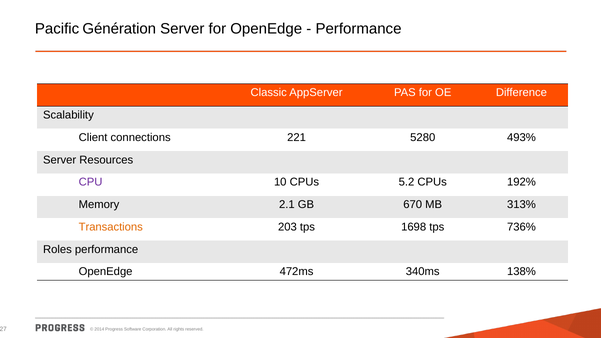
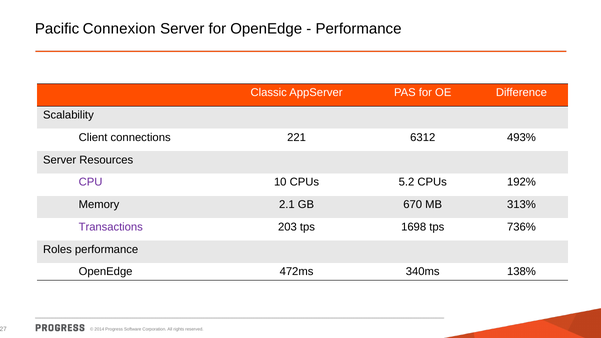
Génération: Génération -> Connexion
5280: 5280 -> 6312
Transactions colour: orange -> purple
